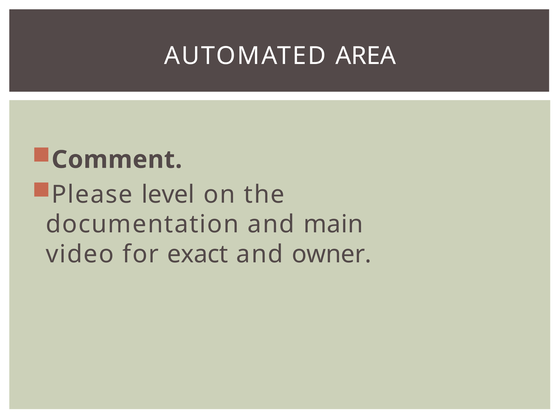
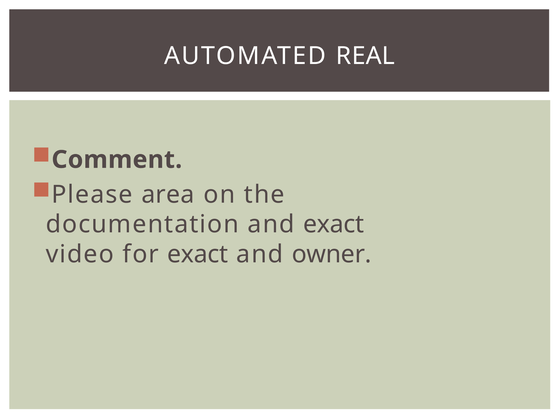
AREA: AREA -> REAL
level: level -> area
and main: main -> exact
